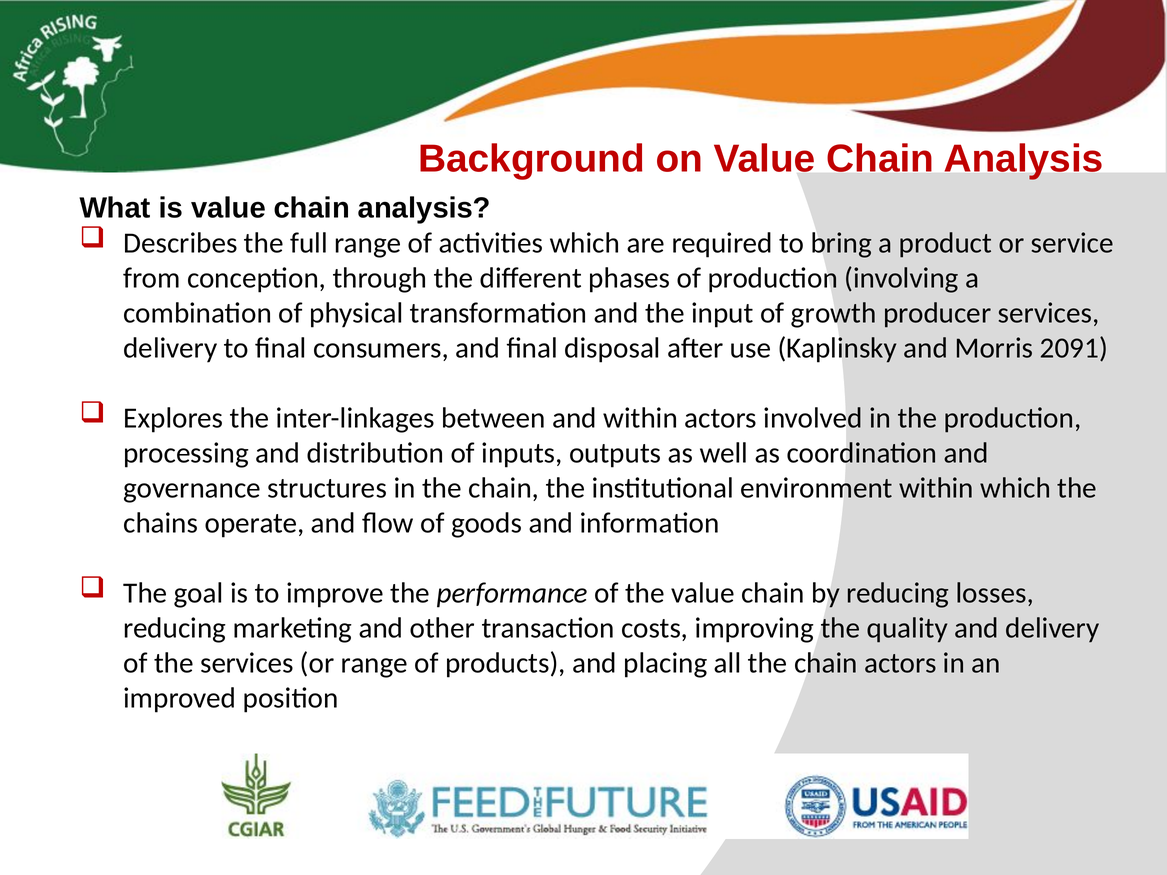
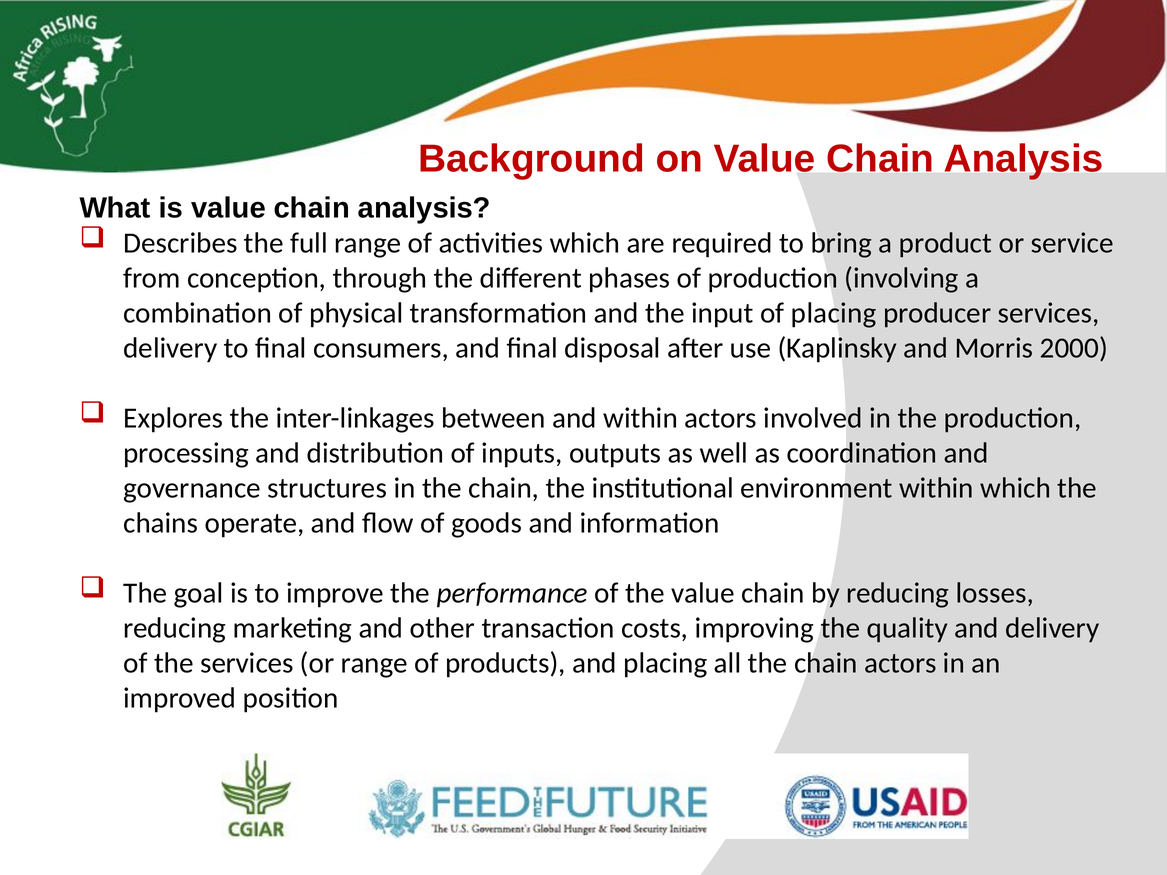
of growth: growth -> placing
2091: 2091 -> 2000
